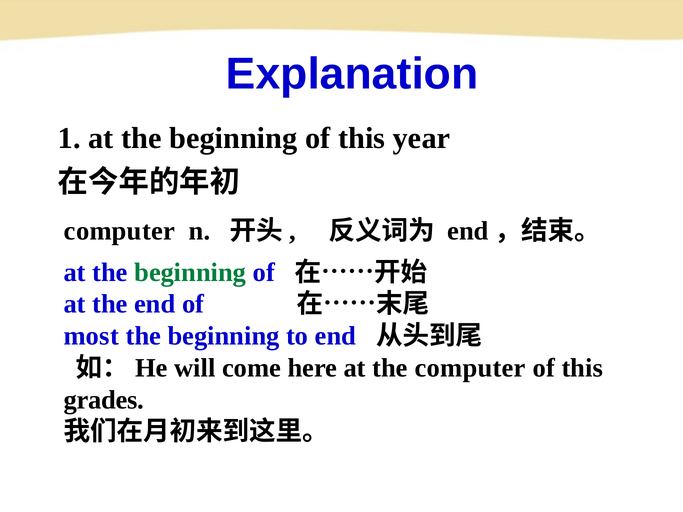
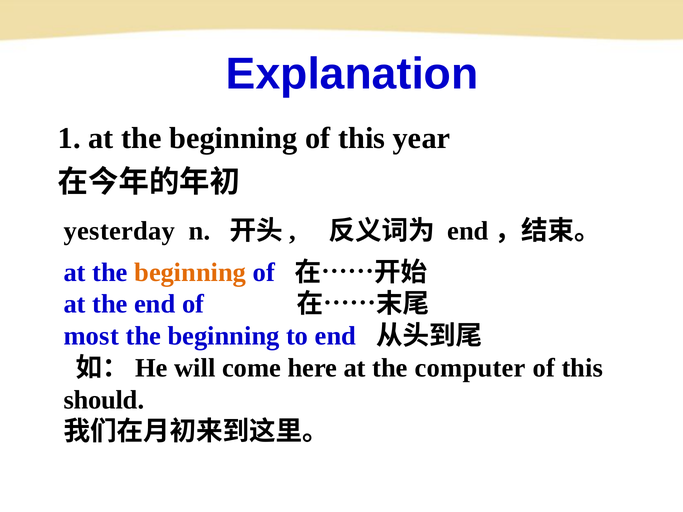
computer at (119, 231): computer -> yesterday
beginning at (190, 272) colour: green -> orange
grades: grades -> should
